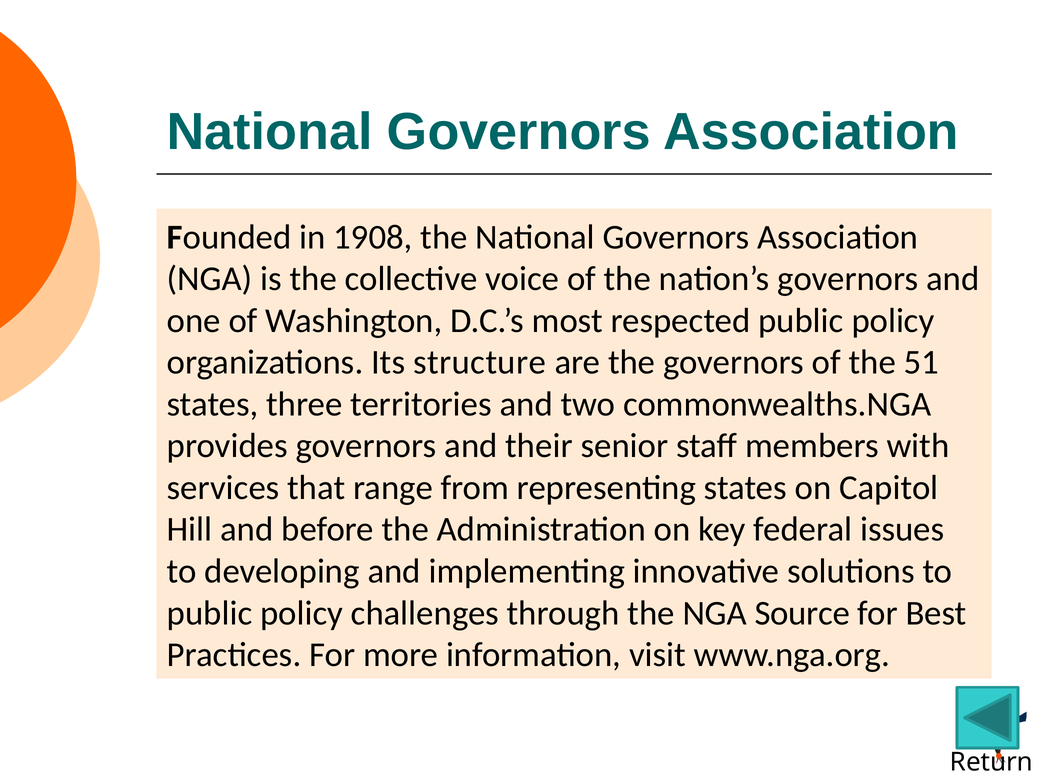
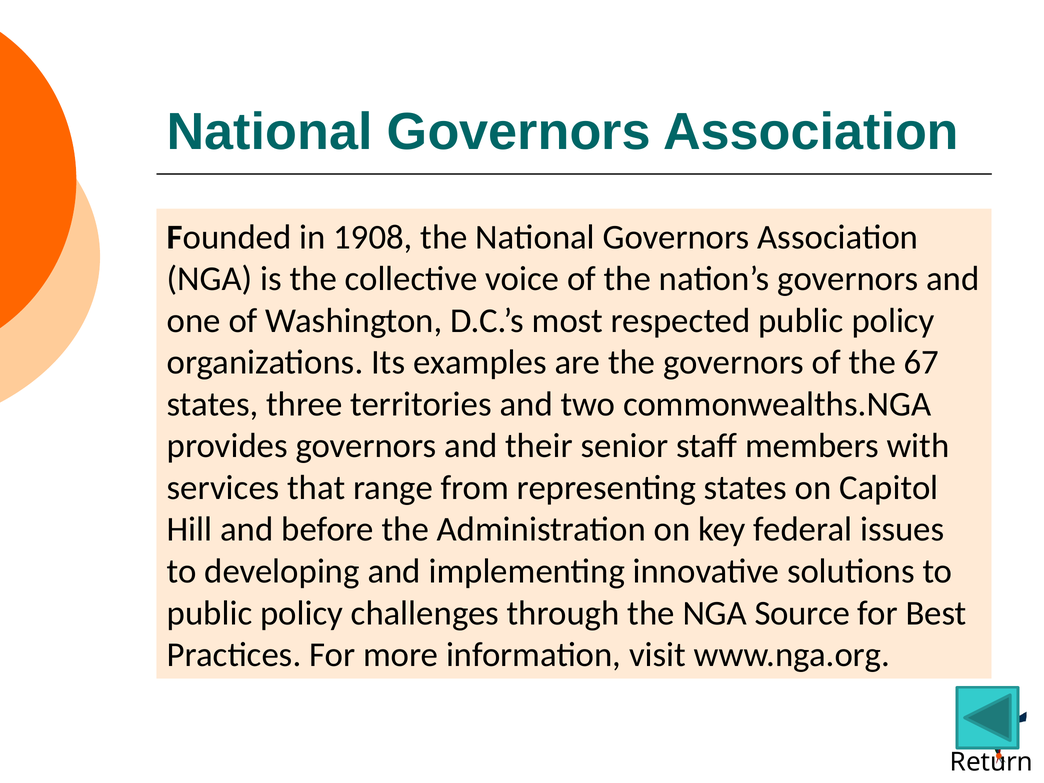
structure: structure -> examples
51: 51 -> 67
